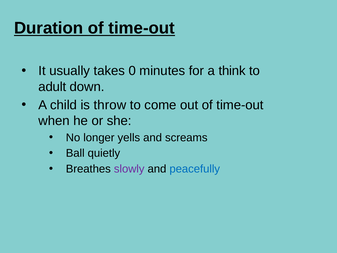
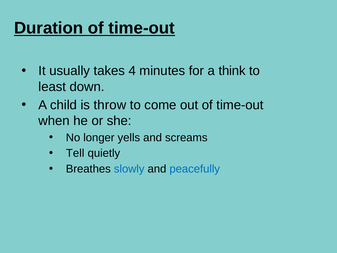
0: 0 -> 4
adult: adult -> least
Ball: Ball -> Tell
slowly colour: purple -> blue
